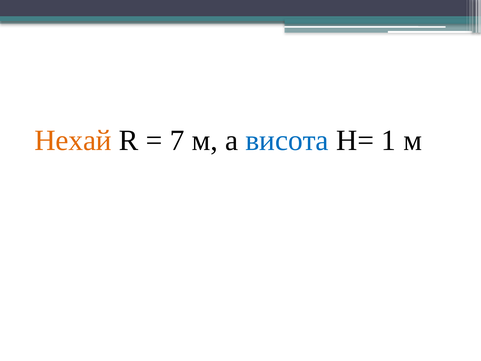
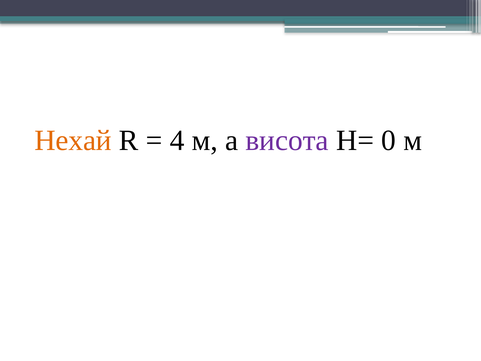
7: 7 -> 4
висота colour: blue -> purple
1: 1 -> 0
